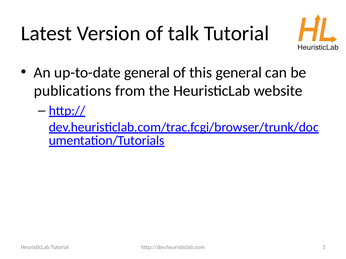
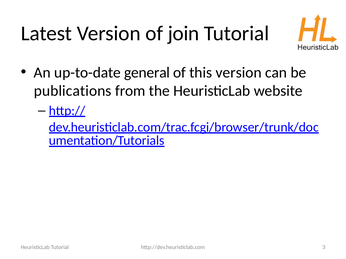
talk: talk -> join
this general: general -> version
